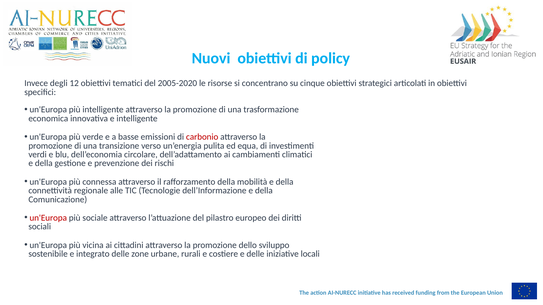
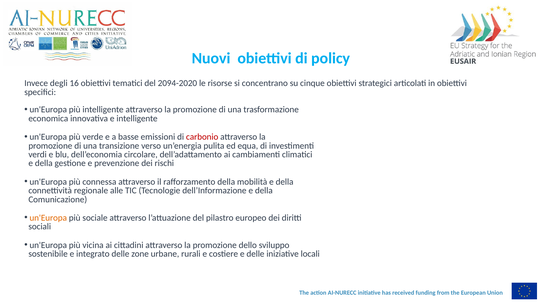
12: 12 -> 16
2005-2020: 2005-2020 -> 2094-2020
un'Europa at (48, 218) colour: red -> orange
